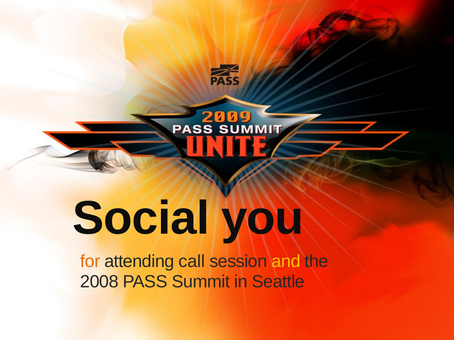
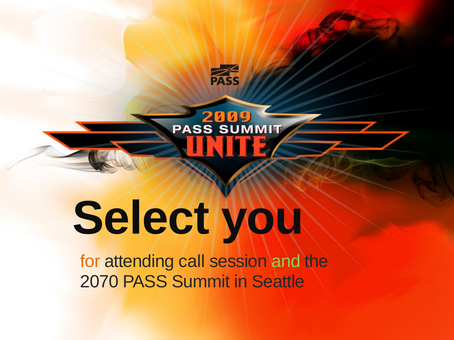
Social: Social -> Select
and colour: yellow -> light green
2008: 2008 -> 2070
